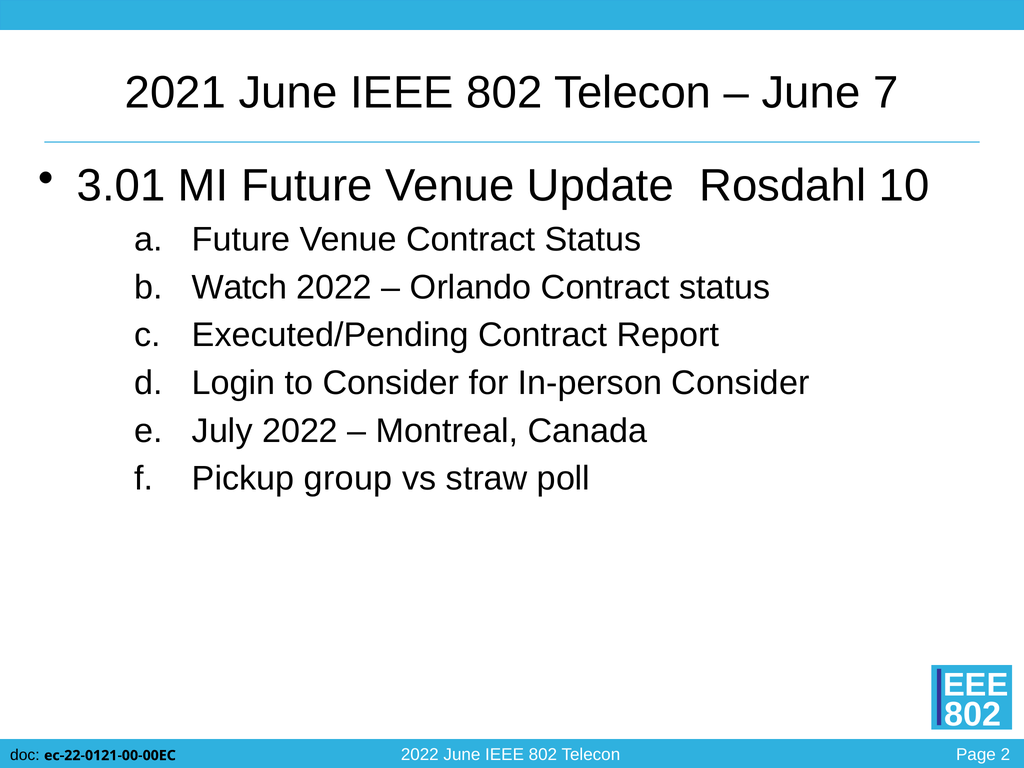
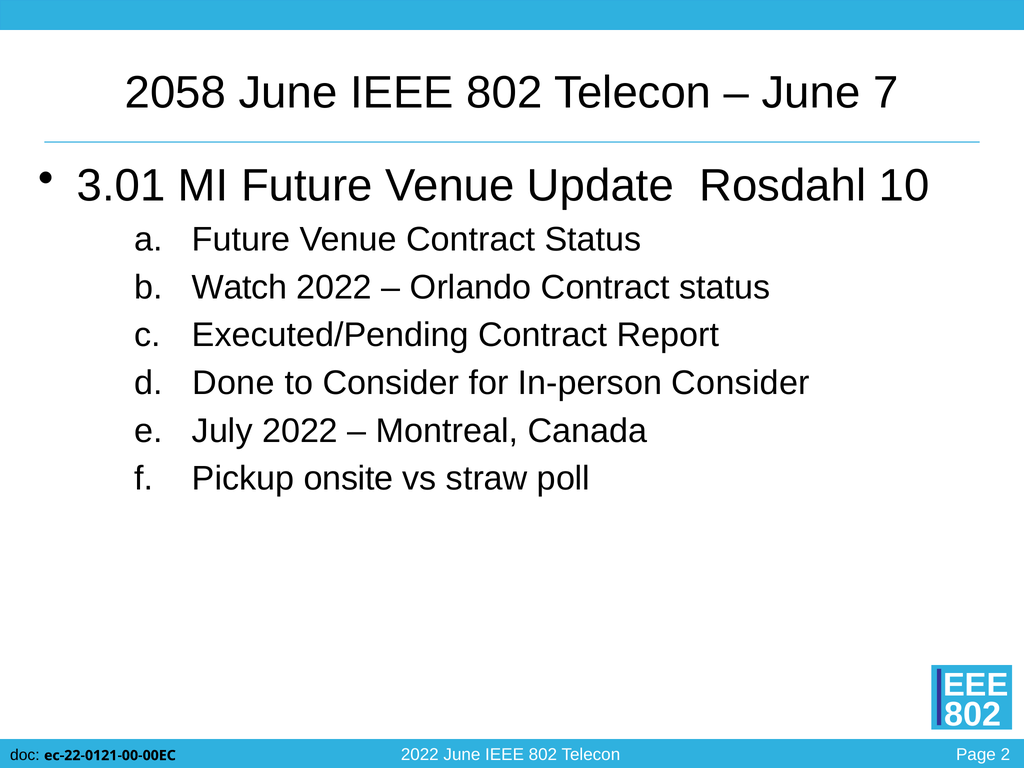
2021: 2021 -> 2058
Login: Login -> Done
group: group -> onsite
